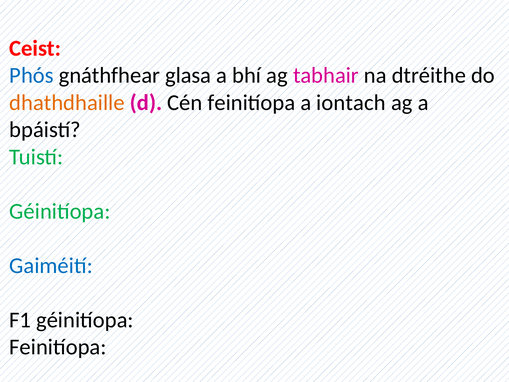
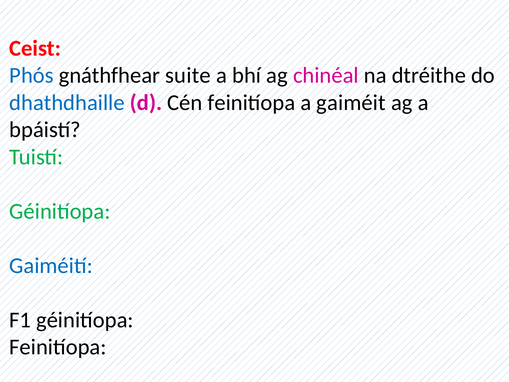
glasa: glasa -> suite
tabhair: tabhair -> chinéal
dhathdhaille colour: orange -> blue
iontach: iontach -> gaiméit
